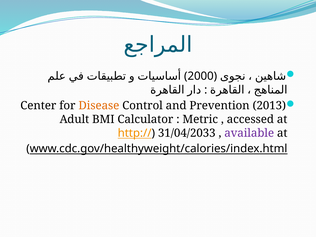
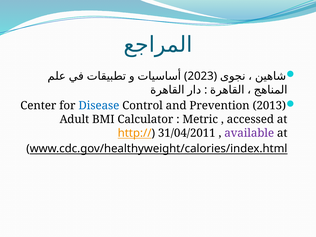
2000: 2000 -> 2023
Disease colour: orange -> blue
31/04/2033: 31/04/2033 -> 31/04/2011
